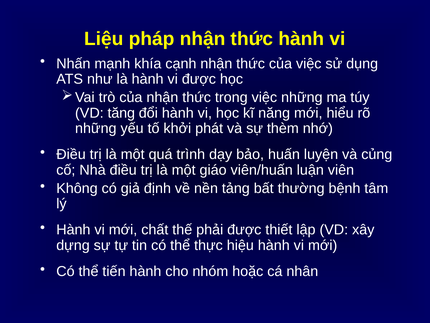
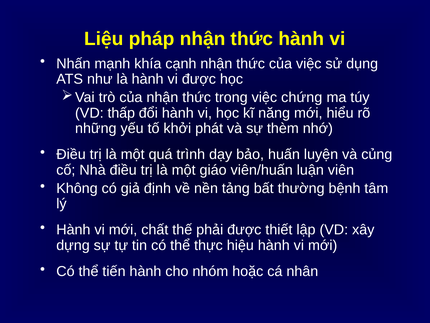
việc những: những -> chứng
tăng: tăng -> thấp
